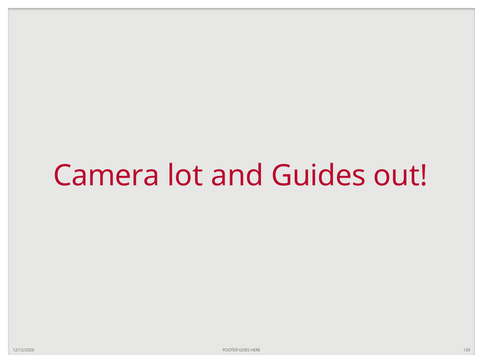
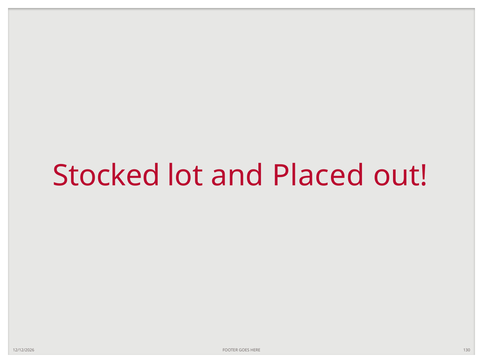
Camera: Camera -> Stocked
Guides: Guides -> Placed
